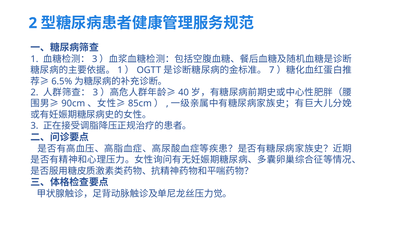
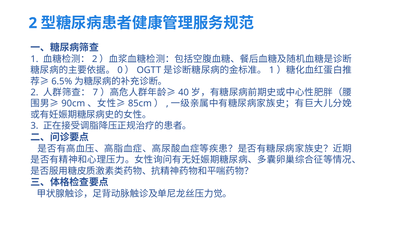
3 at (95, 59): 3 -> 2
1 at (120, 70): 1 -> 0
7 at (272, 70): 7 -> 1
3 at (95, 93): 3 -> 7
